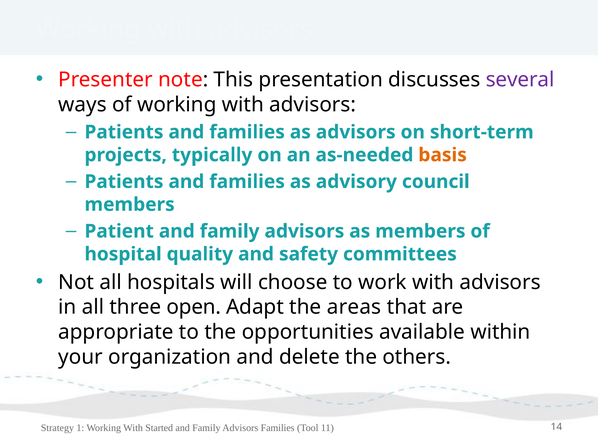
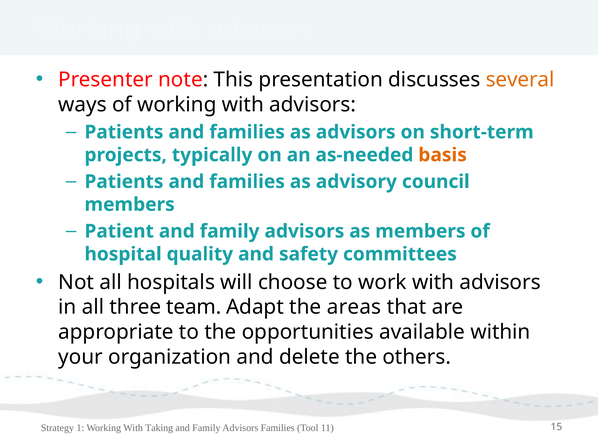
several colour: purple -> orange
open: open -> team
Started: Started -> Taking
14: 14 -> 15
